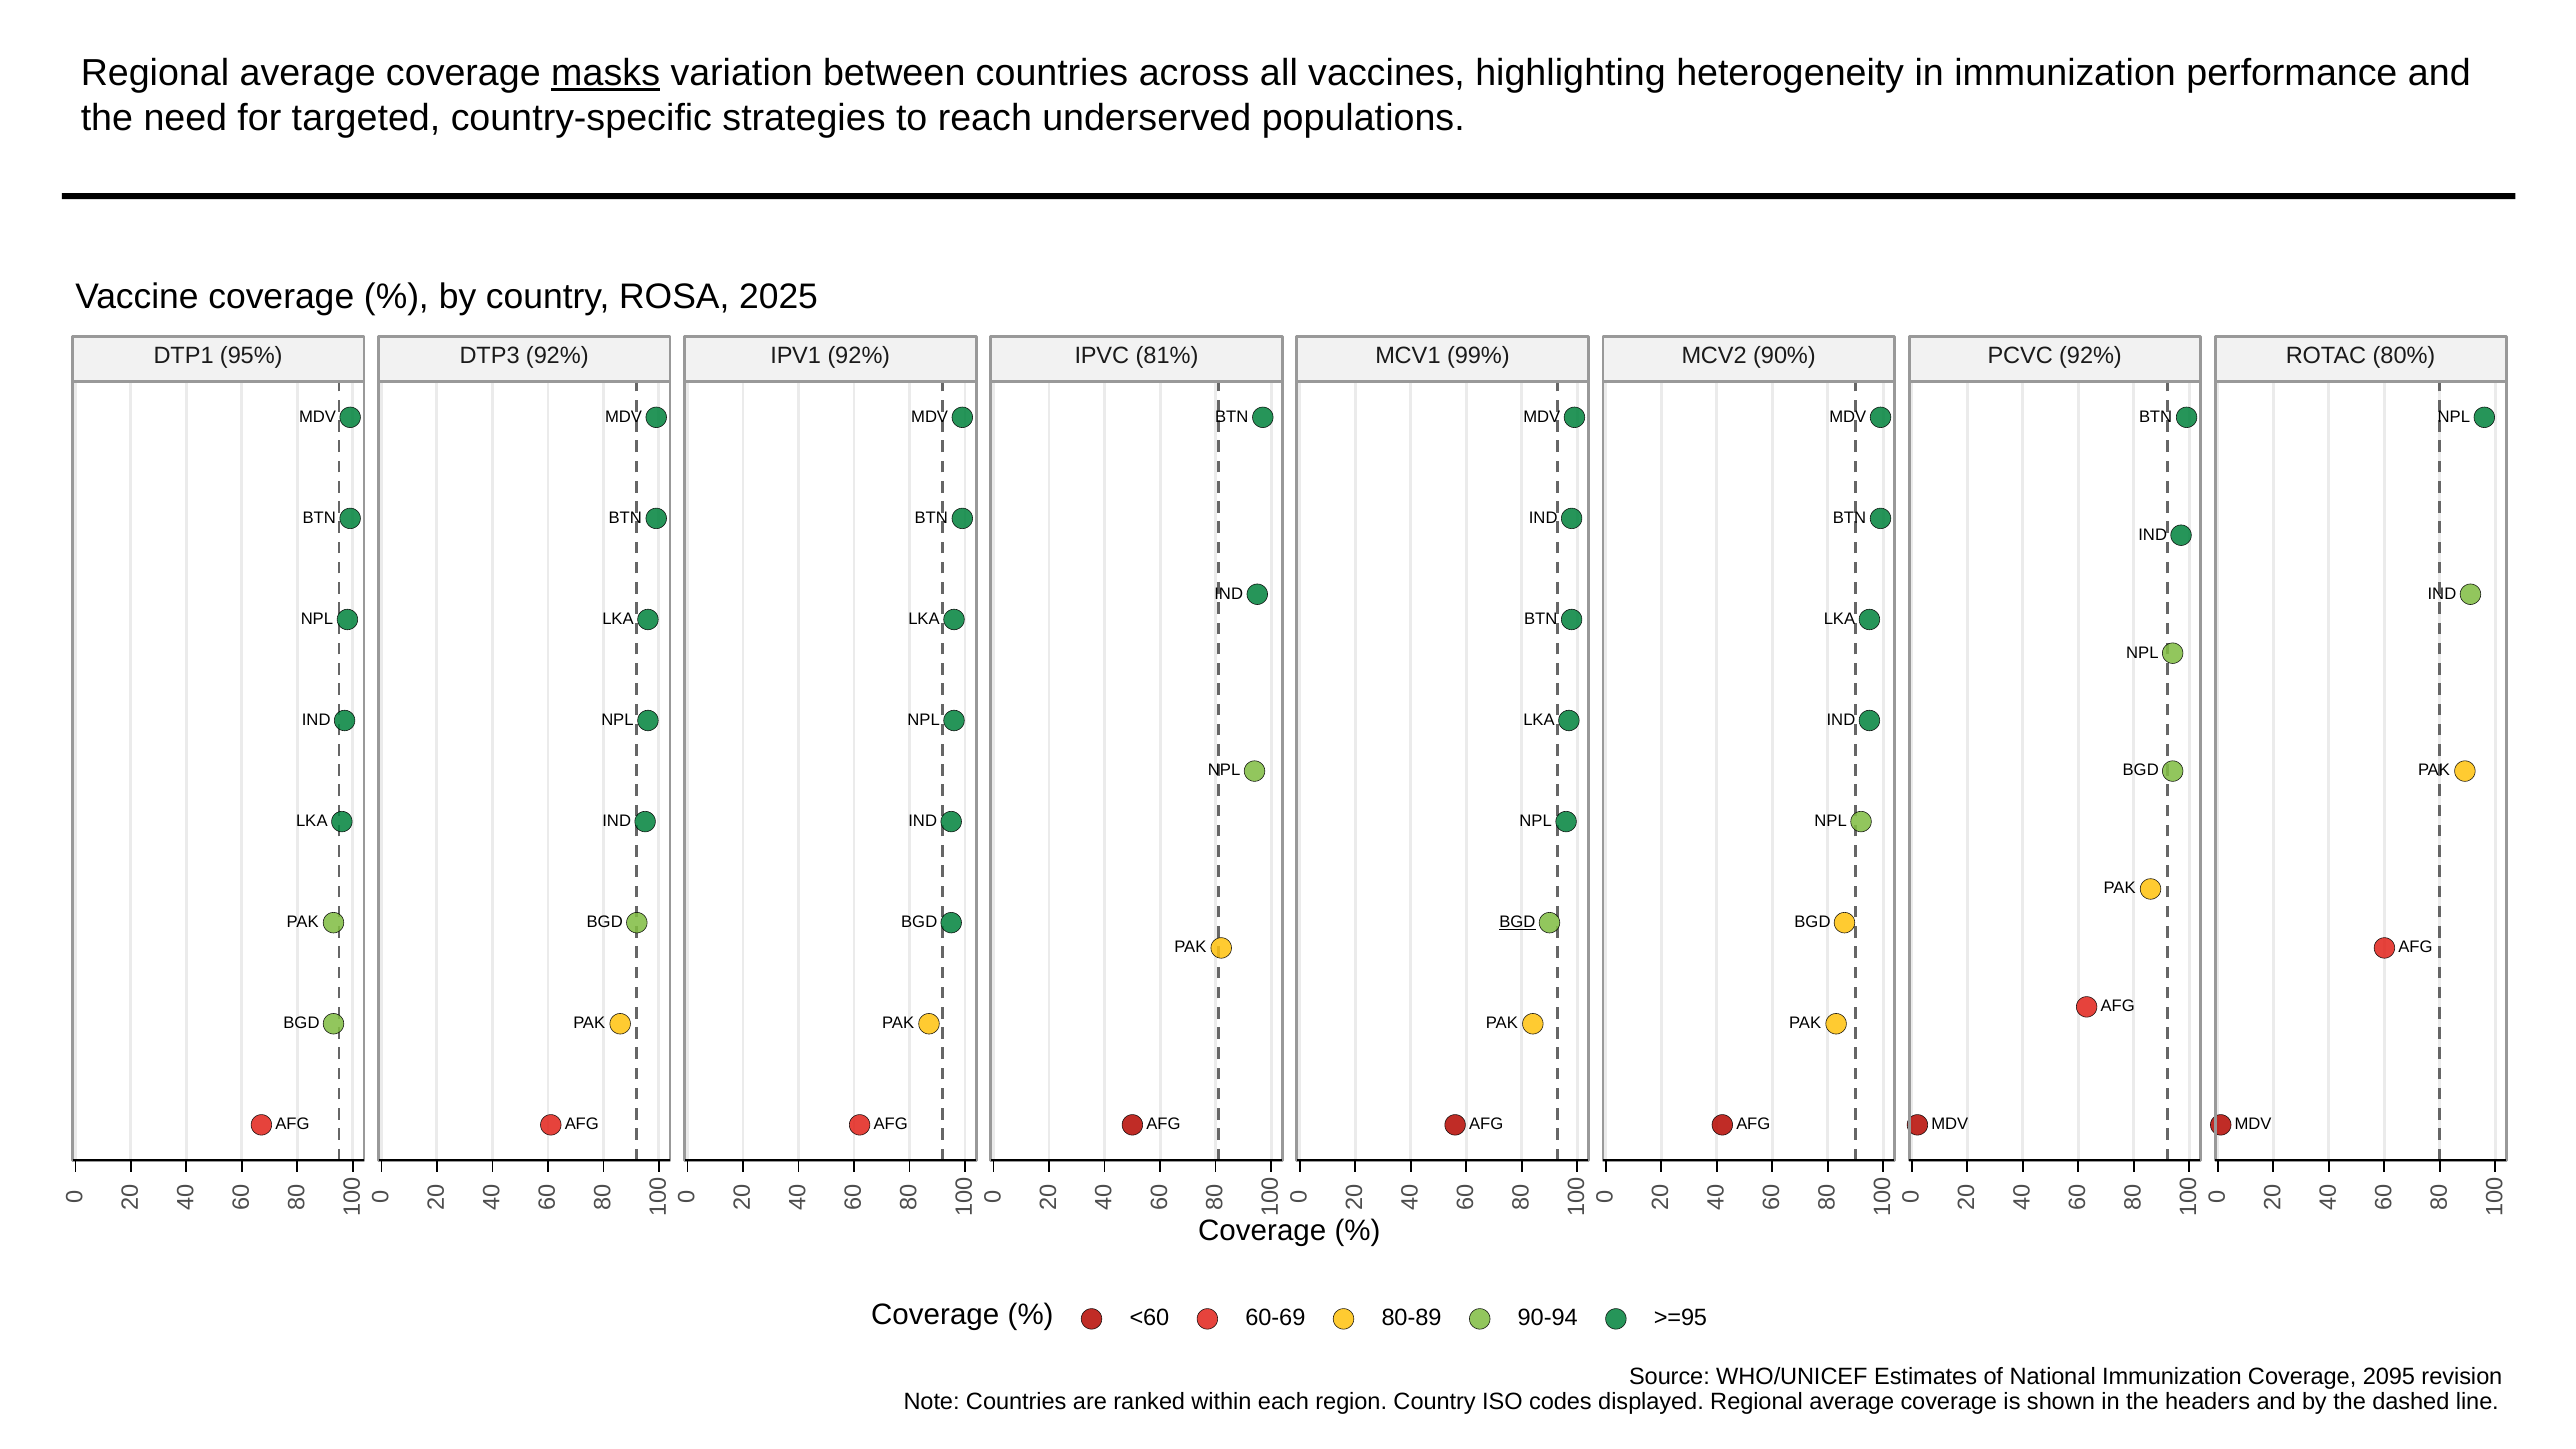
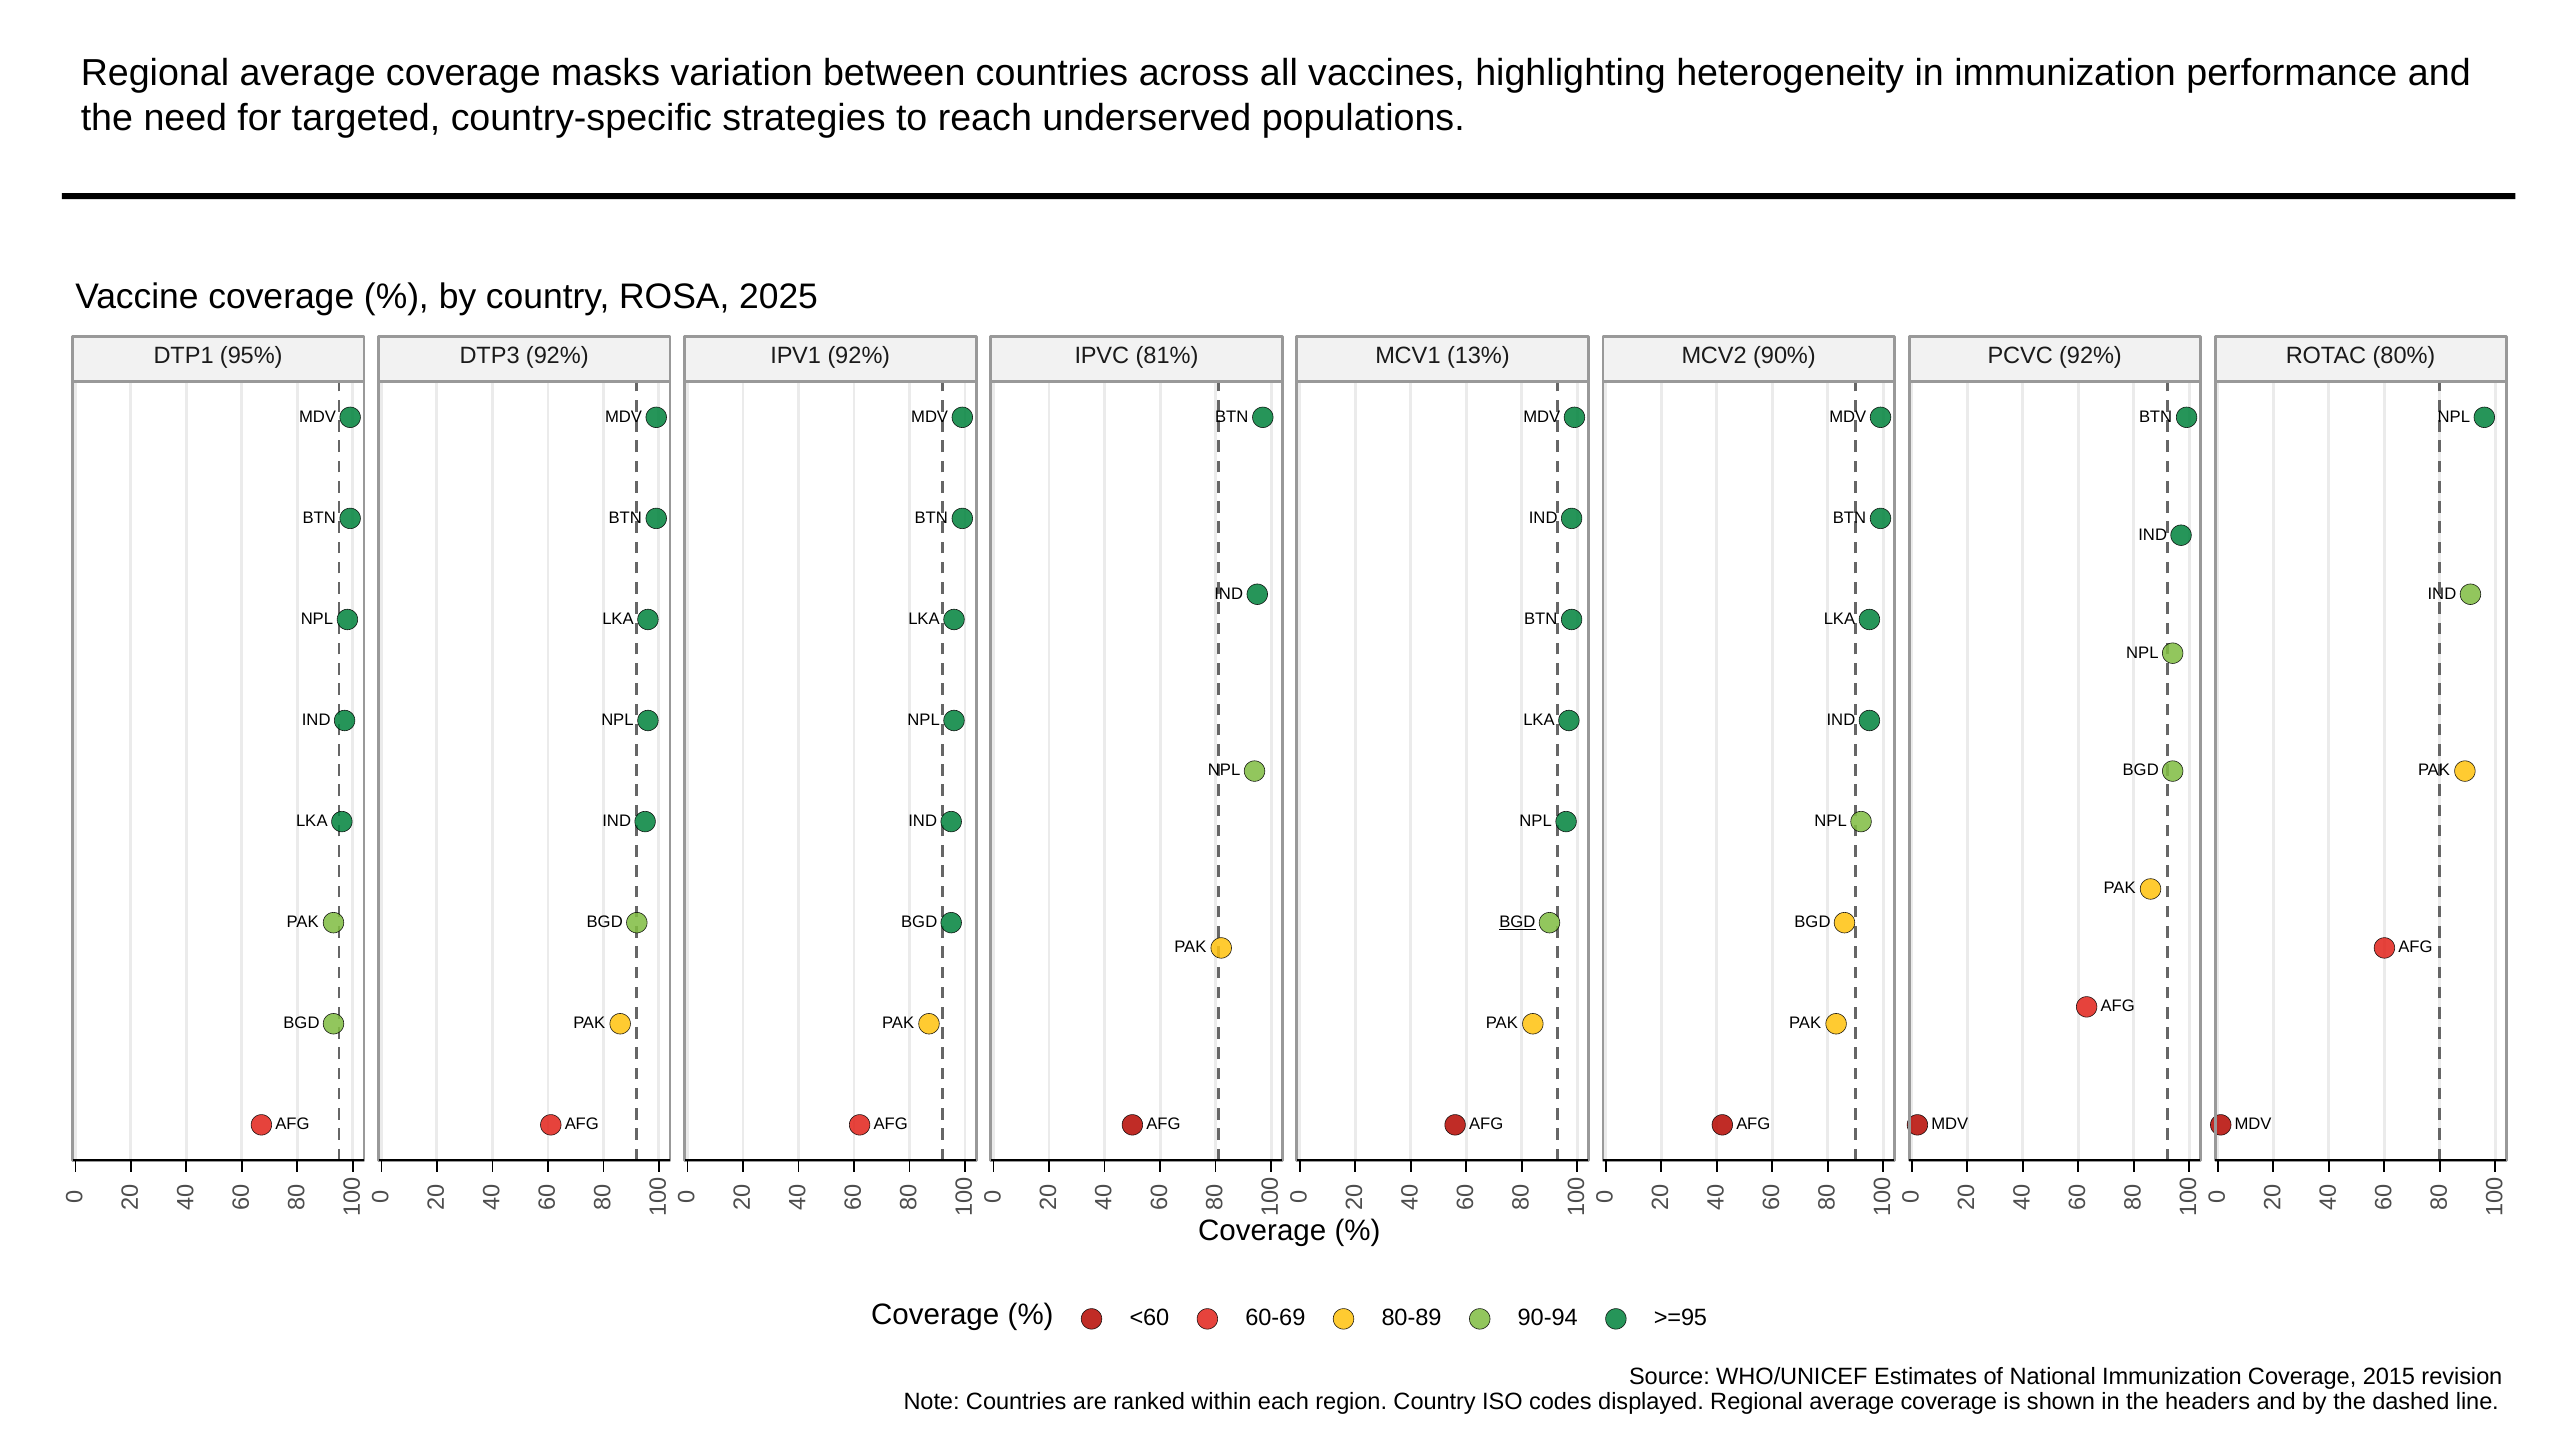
masks underline: present -> none
99%: 99% -> 13%
2095: 2095 -> 2015
